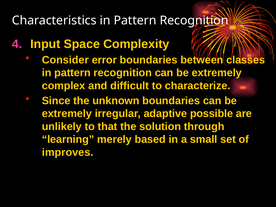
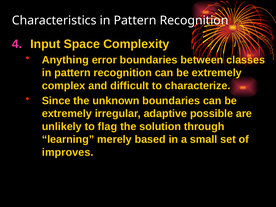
Consider: Consider -> Anything
that: that -> flag
